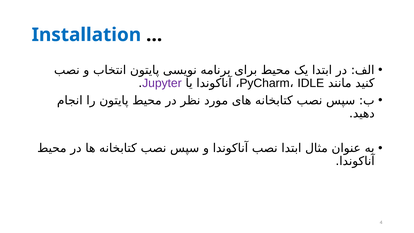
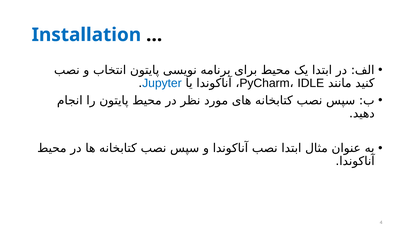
Jupyter colour: purple -> blue
